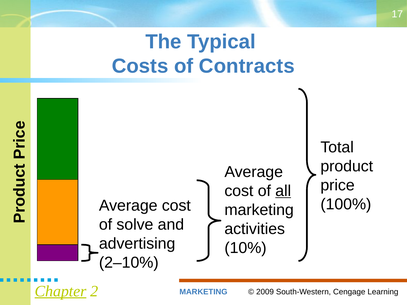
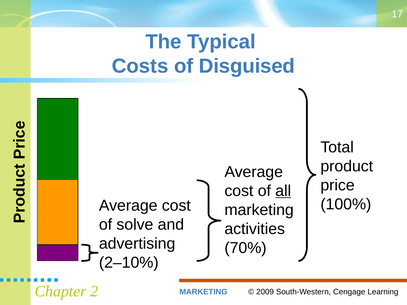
Contracts: Contracts -> Disguised
10%: 10% -> 70%
Chapter underline: present -> none
